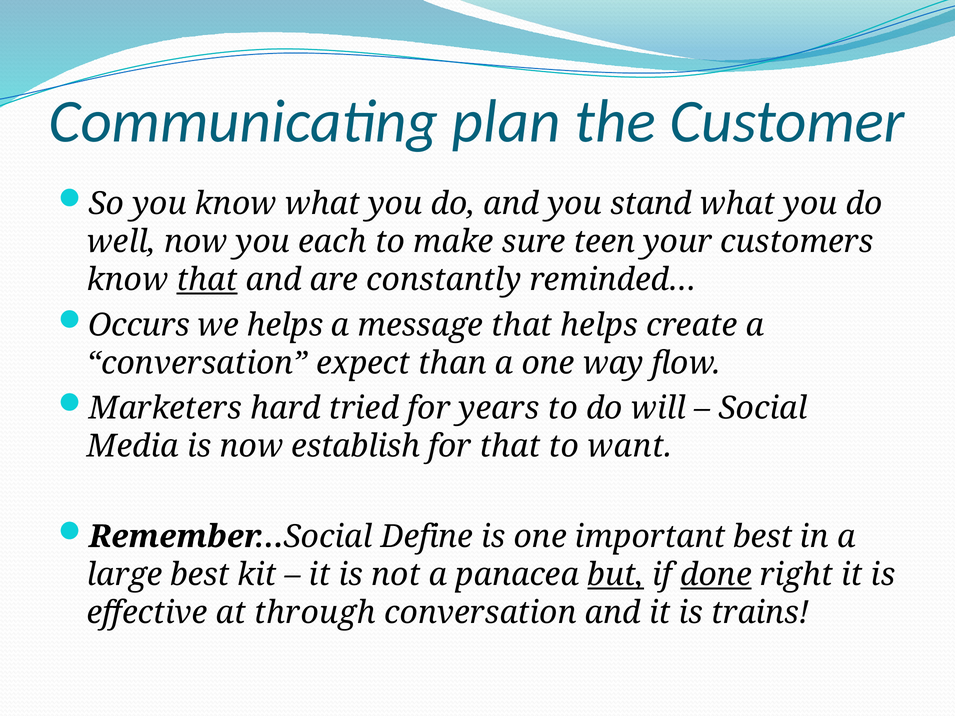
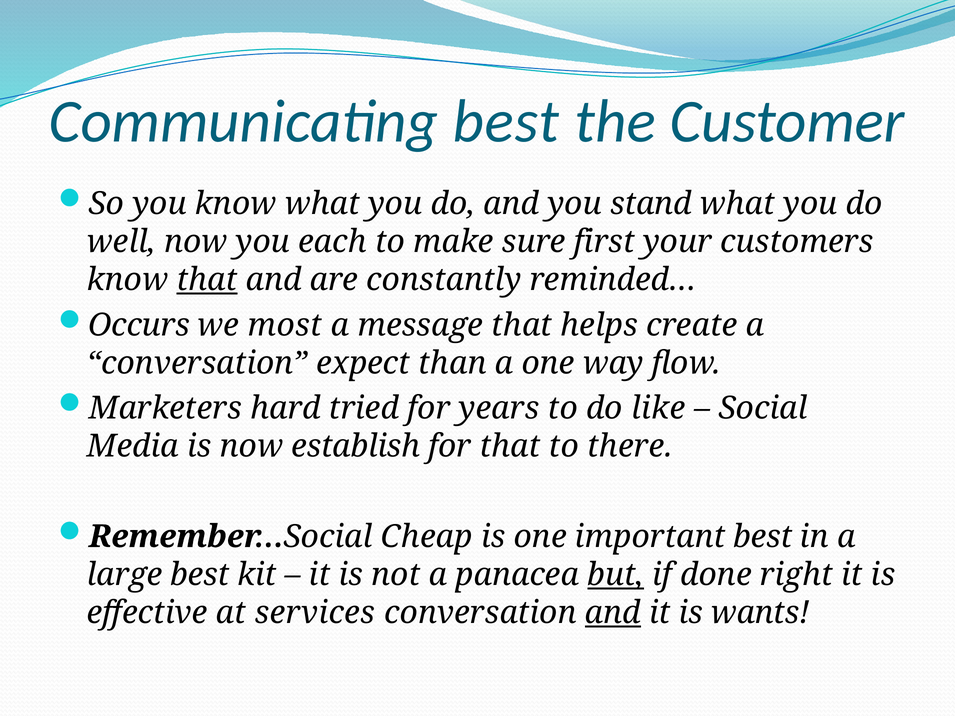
Communicating plan: plan -> best
teen: teen -> first
we helps: helps -> most
will: will -> like
want: want -> there
Define: Define -> Cheap
done underline: present -> none
through: through -> services
and at (613, 613) underline: none -> present
trains: trains -> wants
